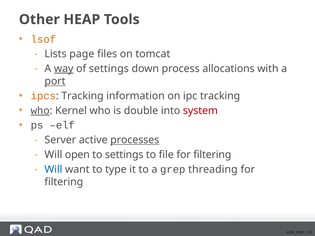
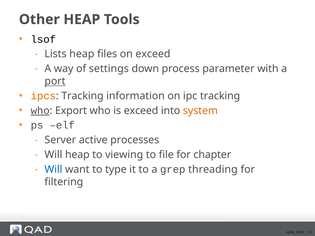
lsof colour: orange -> black
Lists page: page -> heap
on tomcat: tomcat -> exceed
way underline: present -> none
allocations: allocations -> parameter
Kernel: Kernel -> Export
is double: double -> exceed
system colour: red -> orange
processes underline: present -> none
Will open: open -> heap
to settings: settings -> viewing
file for filtering: filtering -> chapter
